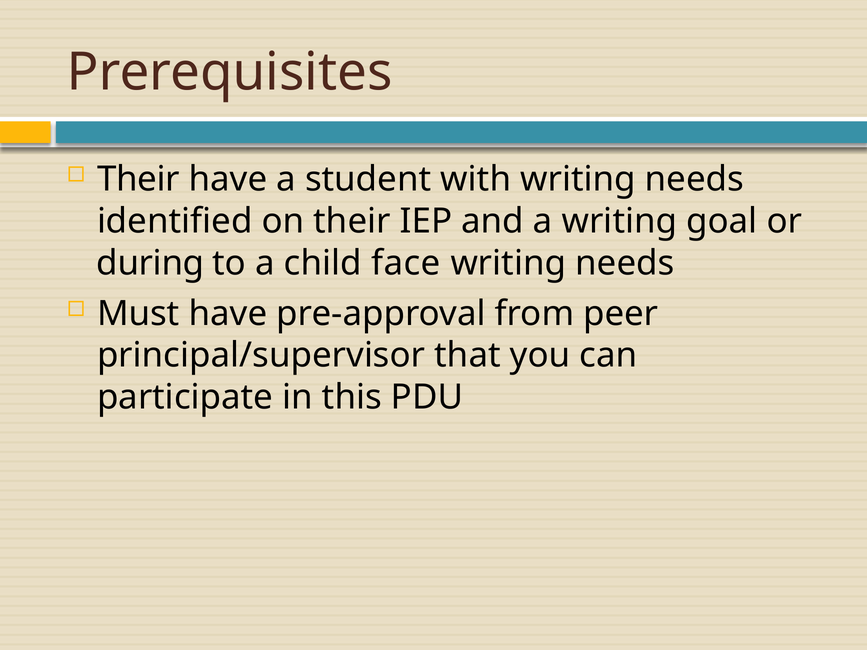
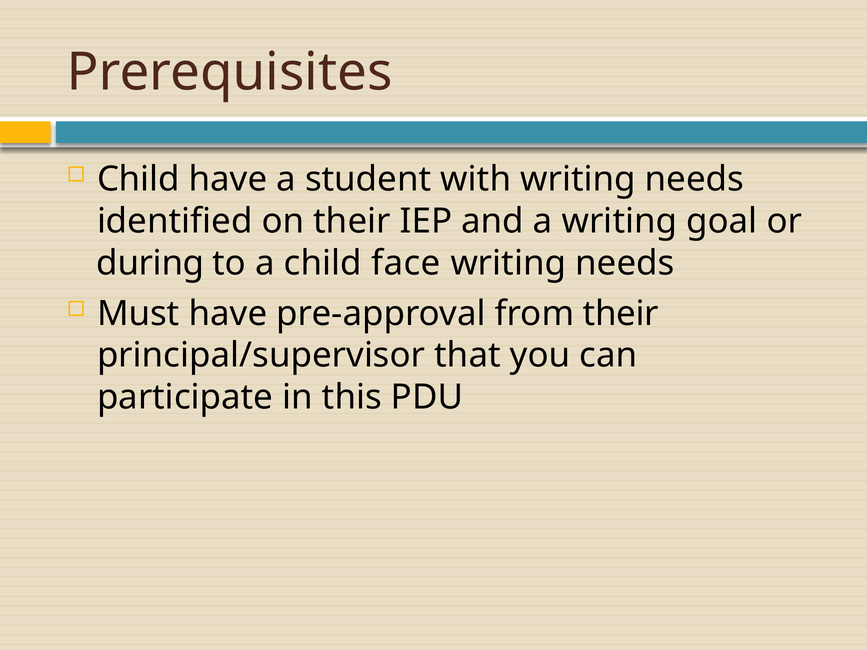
Their at (138, 179): Their -> Child
from peer: peer -> their
